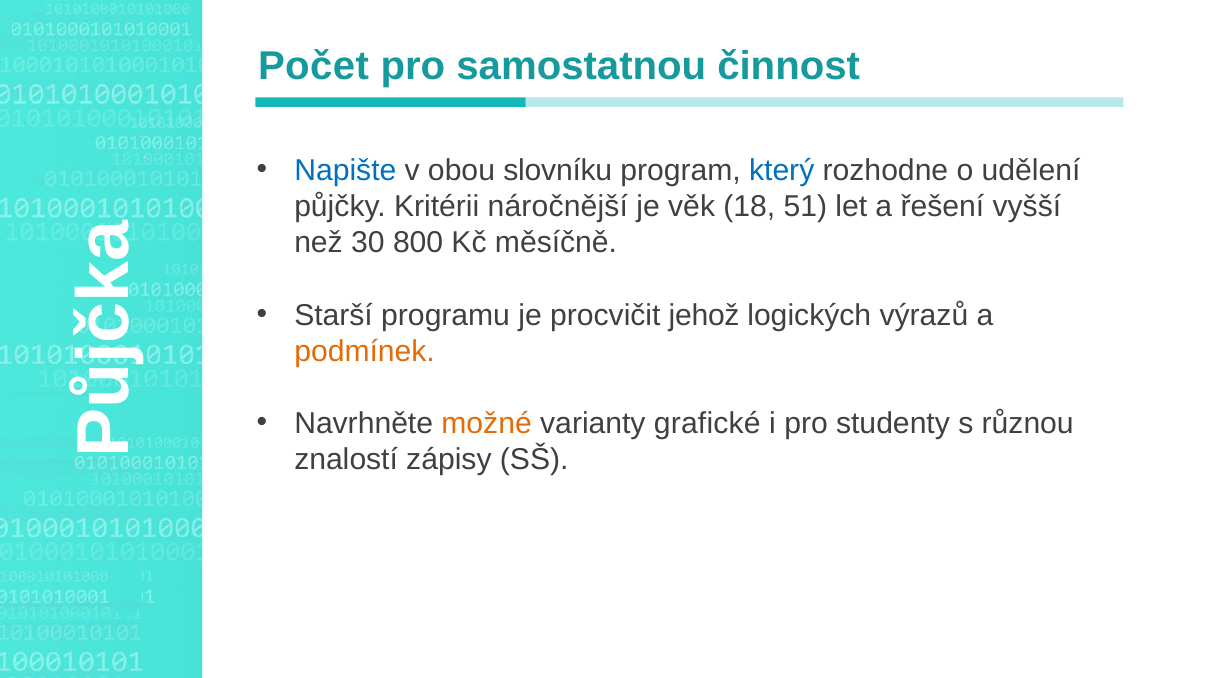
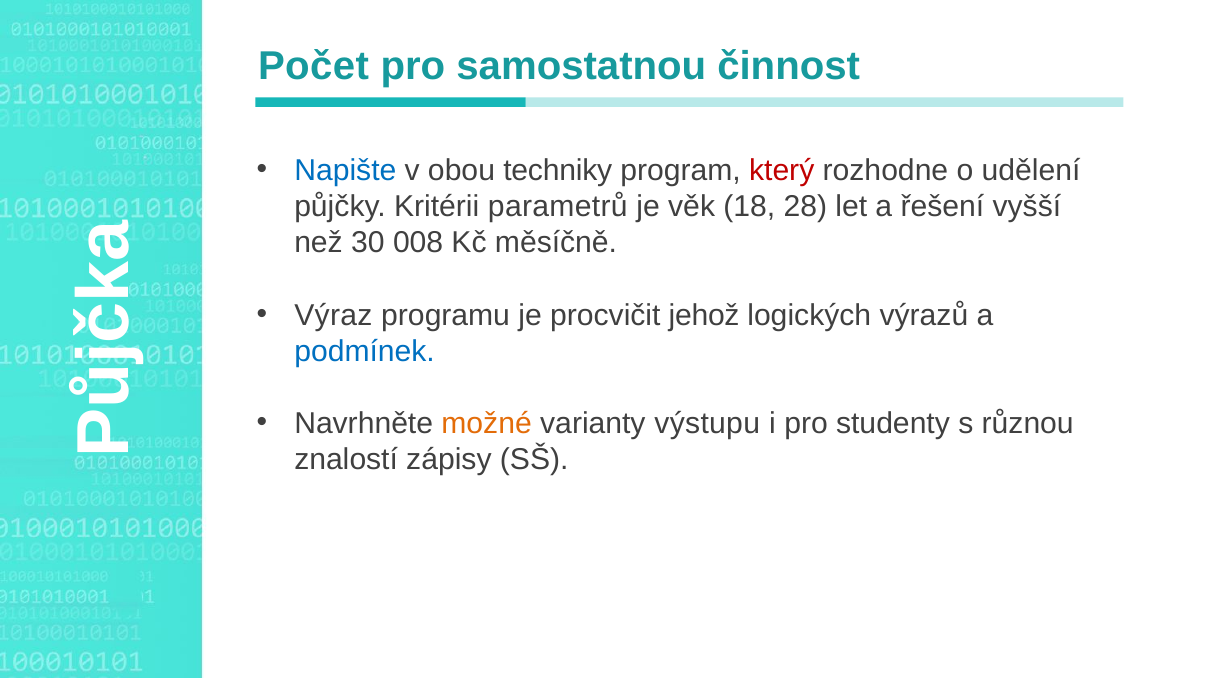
slovníku: slovníku -> techniky
který colour: blue -> red
náročnější: náročnější -> parametrů
51: 51 -> 28
800: 800 -> 008
Starší: Starší -> Výraz
podmínek colour: orange -> blue
grafické: grafické -> výstupu
